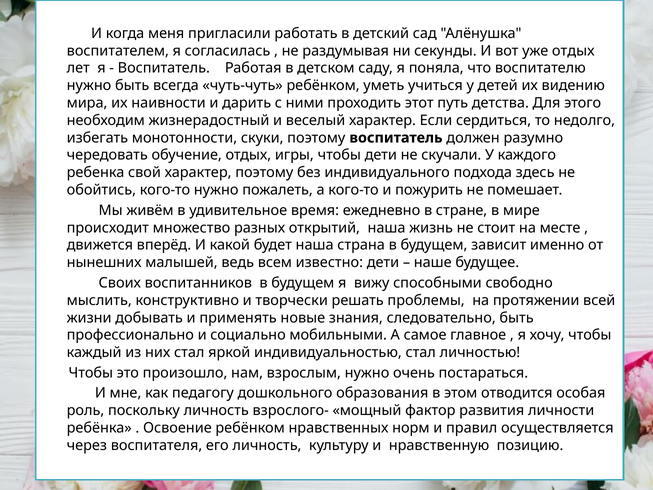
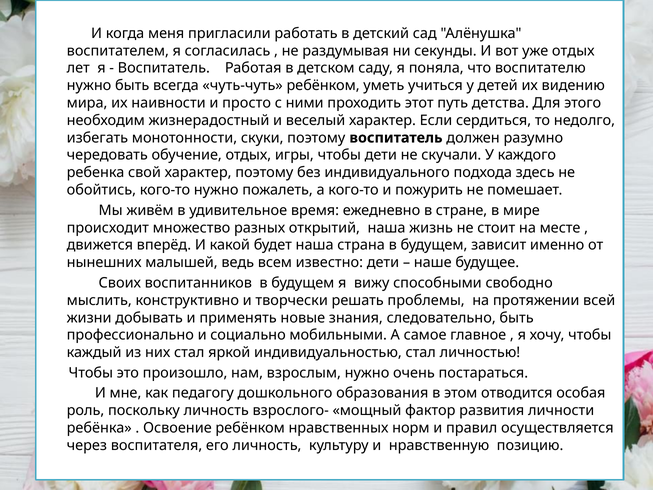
дарить: дарить -> просто
